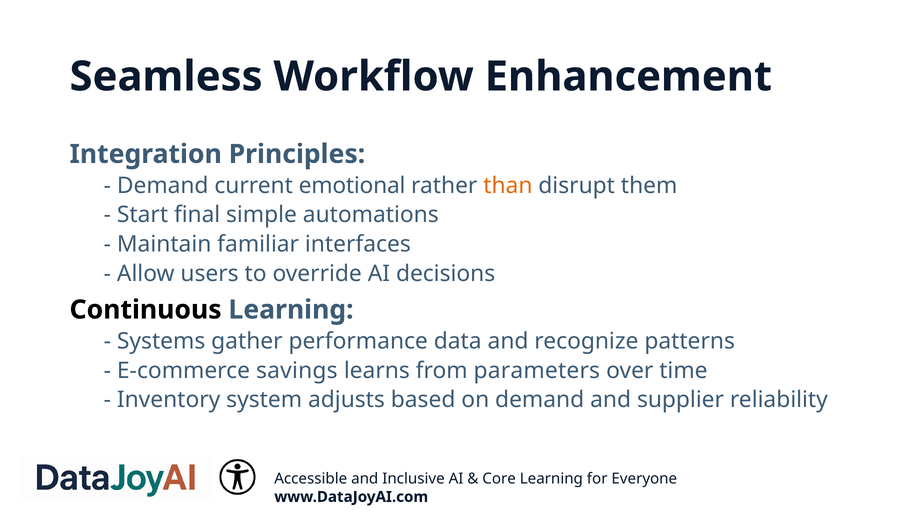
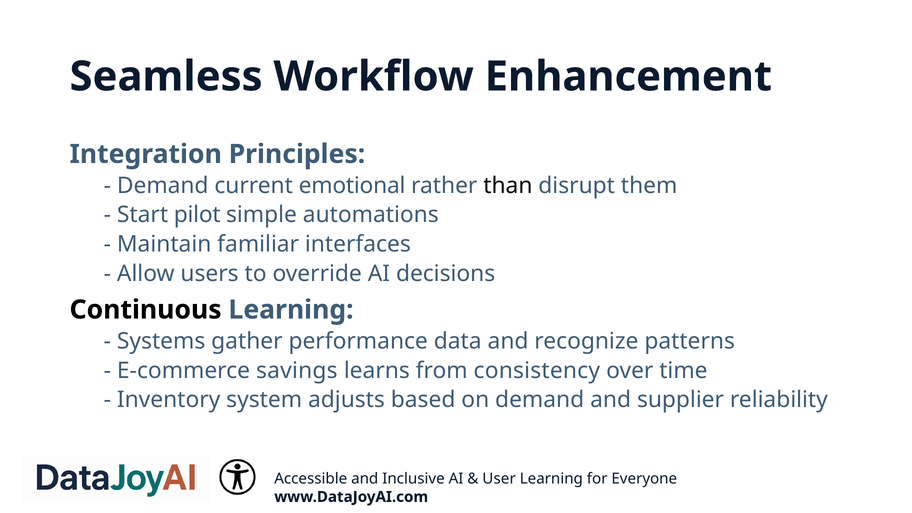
than colour: orange -> black
final: final -> pilot
parameters: parameters -> consistency
Core: Core -> User
